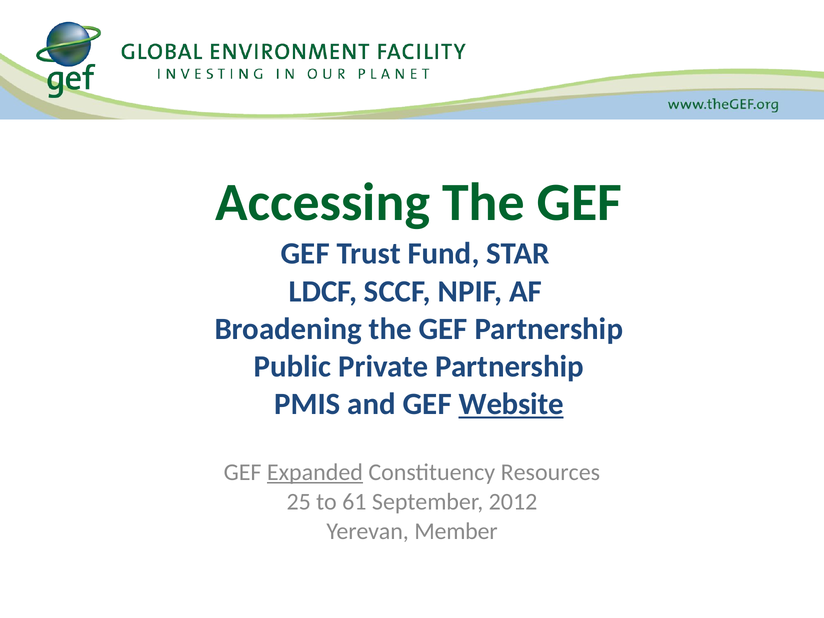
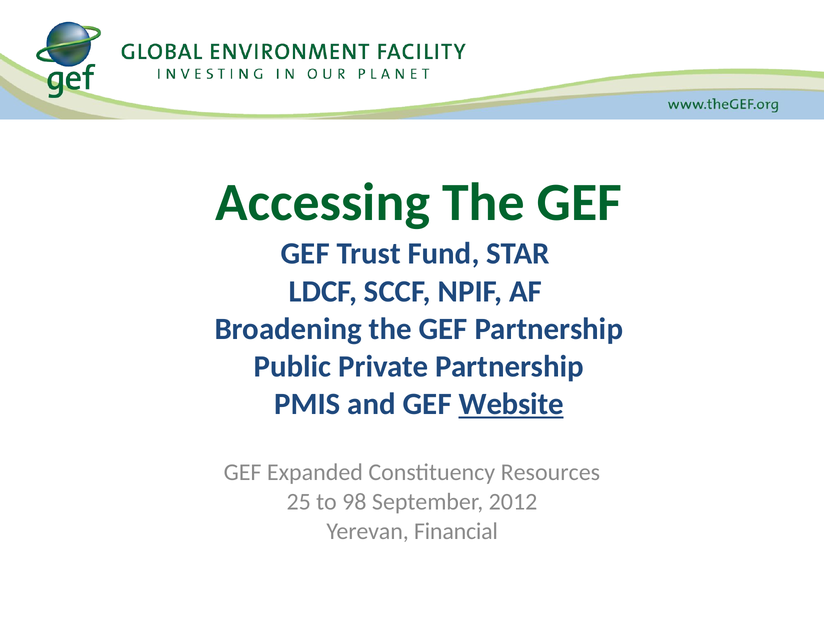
Expanded underline: present -> none
61: 61 -> 98
Member: Member -> Financial
